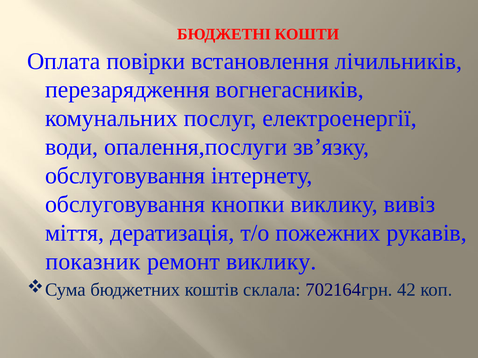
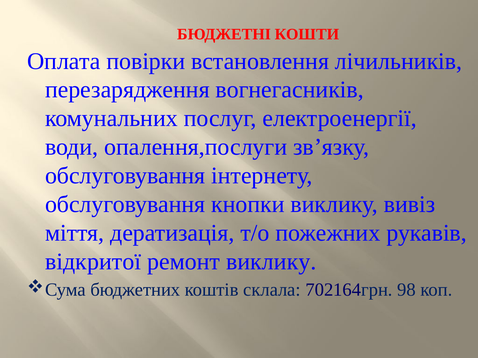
показник: показник -> відкритої
42: 42 -> 98
